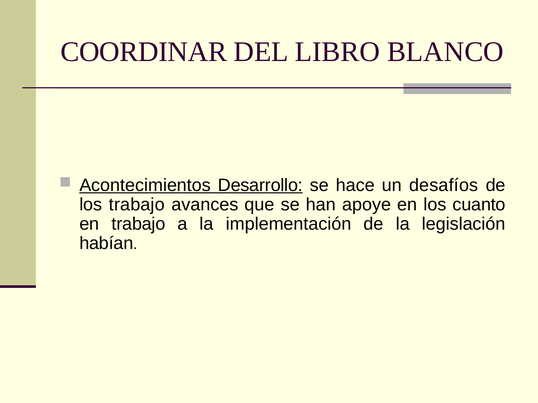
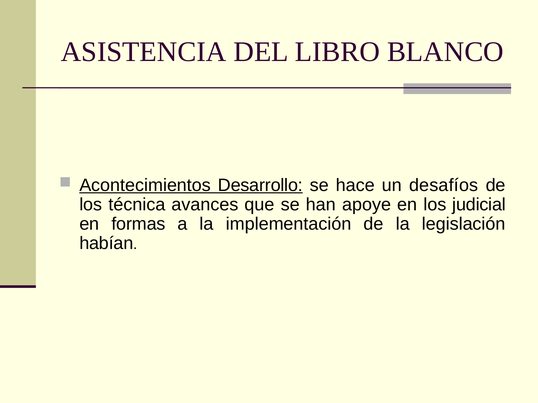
COORDINAR: COORDINAR -> ASISTENCIA
los trabajo: trabajo -> técnica
cuanto: cuanto -> judicial
en trabajo: trabajo -> formas
